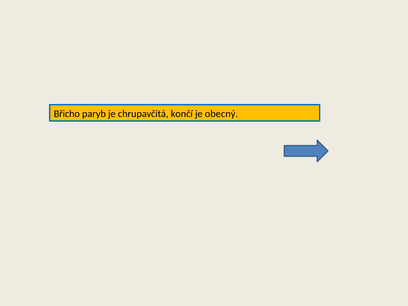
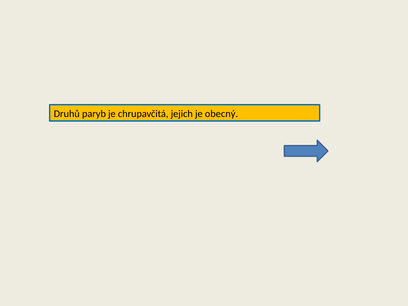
Břicho: Břicho -> Druhů
končí: končí -> jejich
